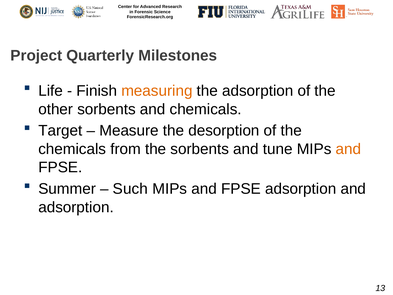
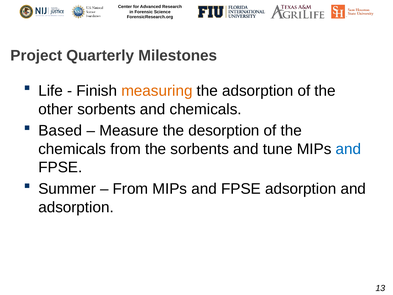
Target: Target -> Based
and at (348, 149) colour: orange -> blue
Such at (130, 189): Such -> From
